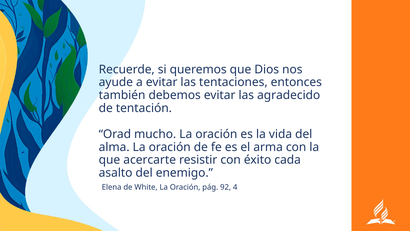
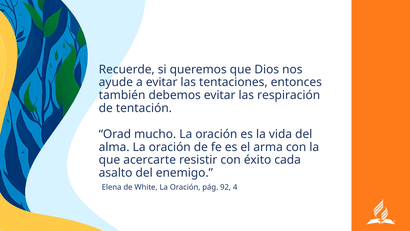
agradecido: agradecido -> respiración
